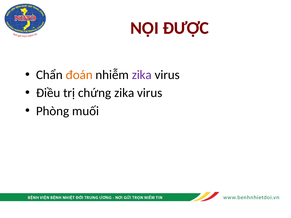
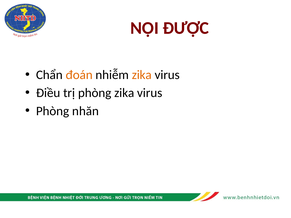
zika at (142, 75) colour: purple -> orange
trị chứng: chứng -> phòng
muối: muối -> nhăn
